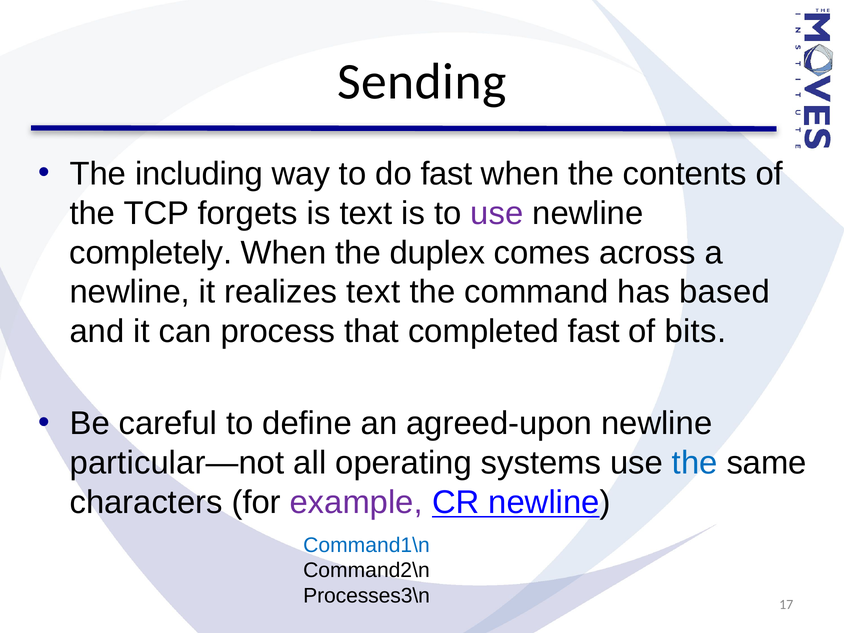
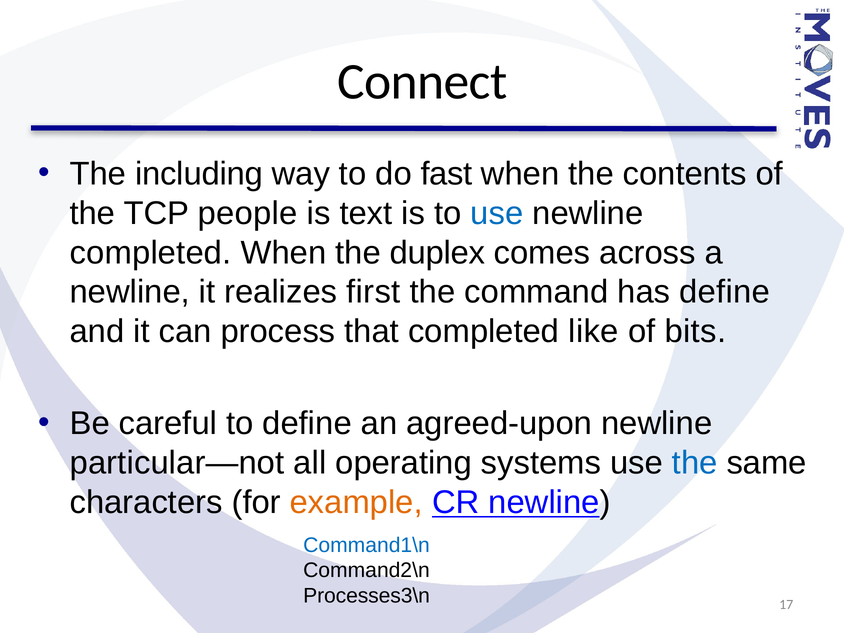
Sending: Sending -> Connect
forgets: forgets -> people
use at (497, 213) colour: purple -> blue
completely at (151, 253): completely -> completed
realizes text: text -> first
has based: based -> define
completed fast: fast -> like
example colour: purple -> orange
